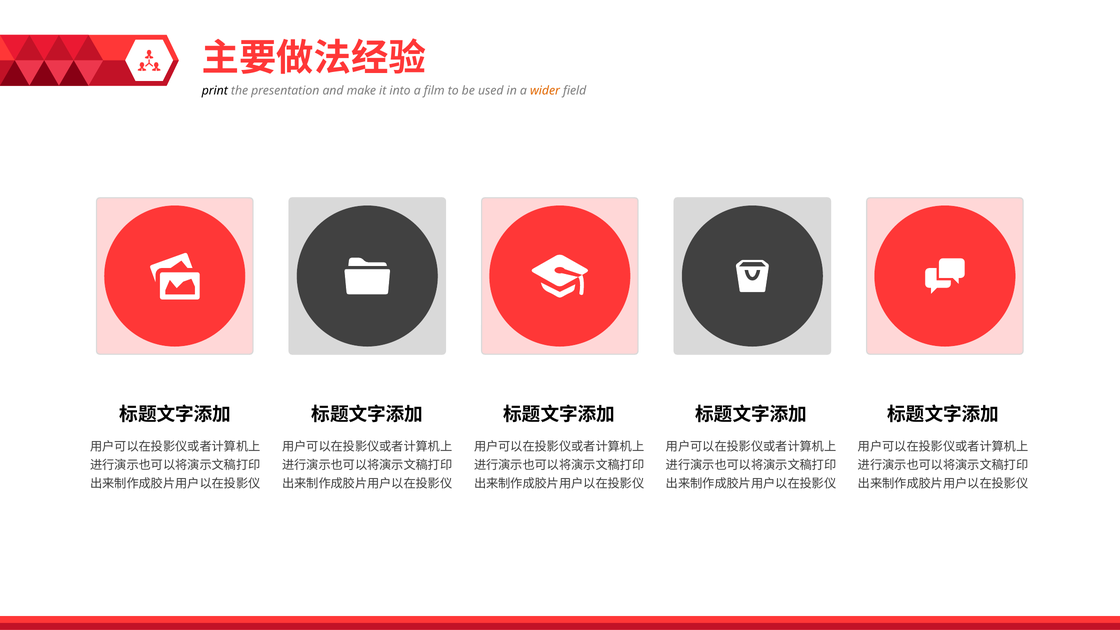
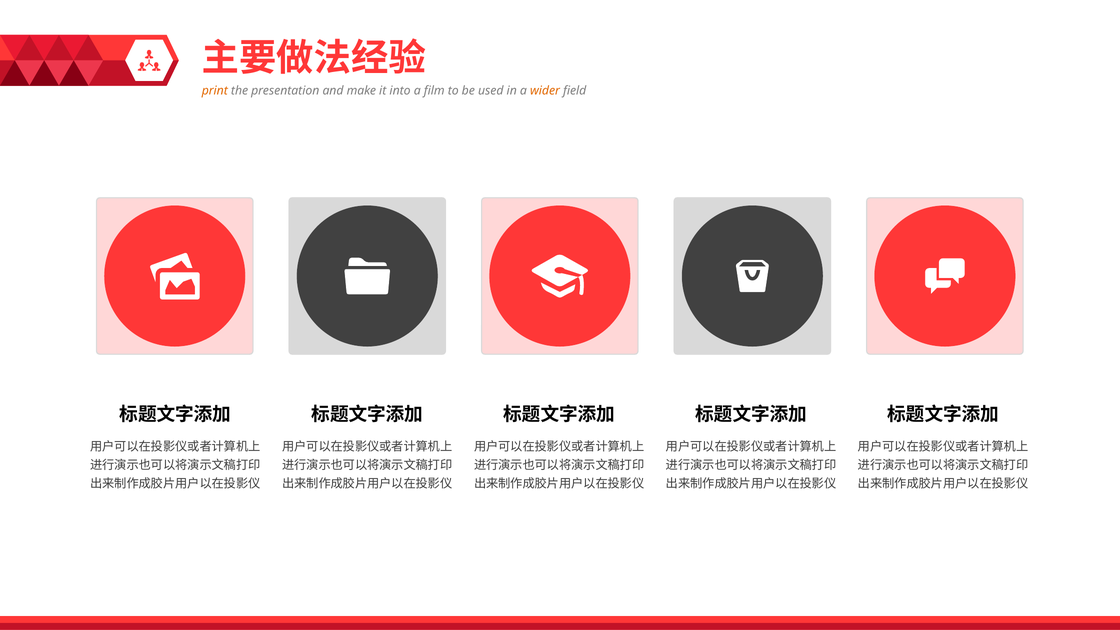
print colour: black -> orange
